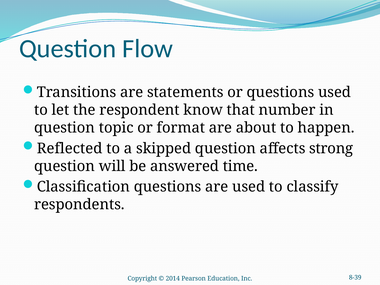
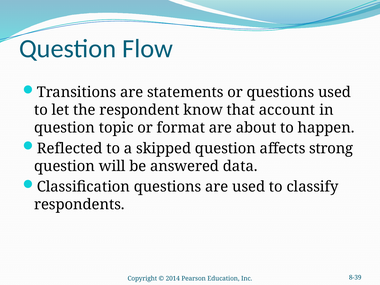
number: number -> account
time: time -> data
